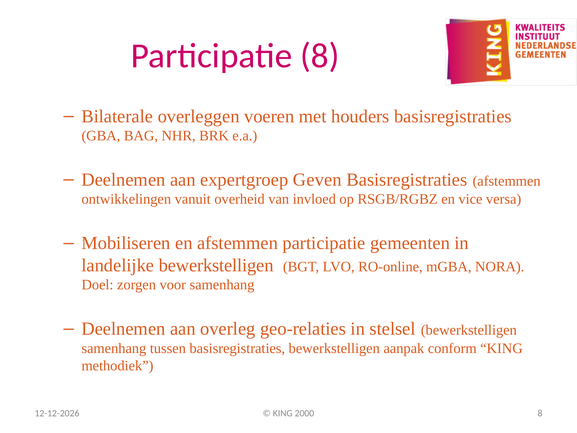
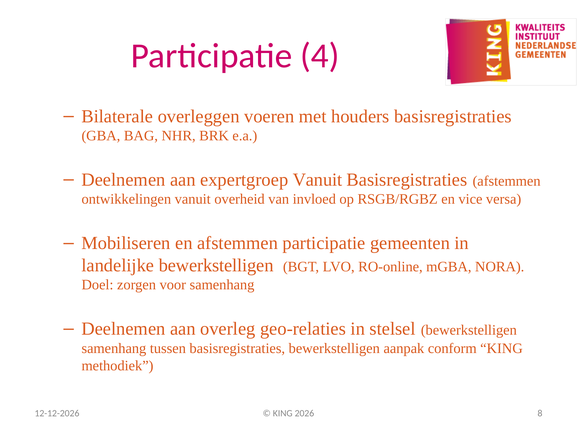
Participatie 8: 8 -> 4
expertgroep Geven: Geven -> Vanuit
2000: 2000 -> 2026
